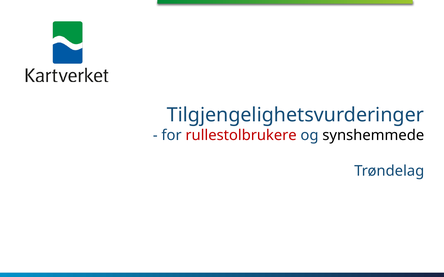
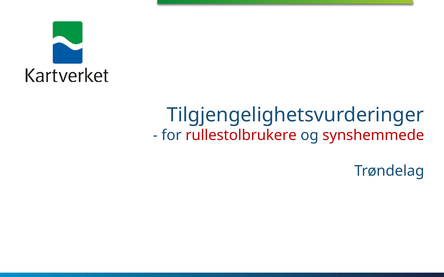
synshemmede colour: black -> red
